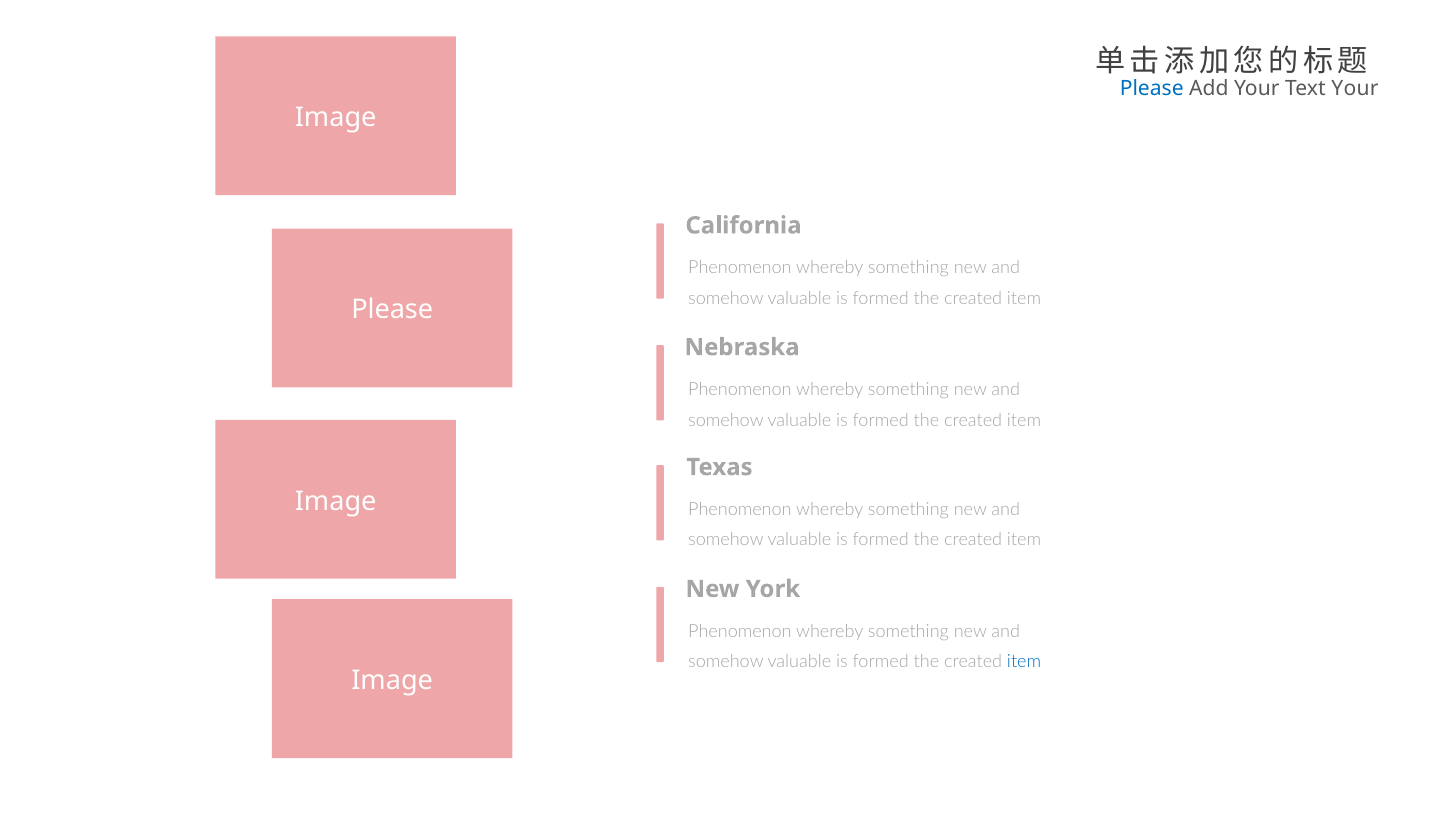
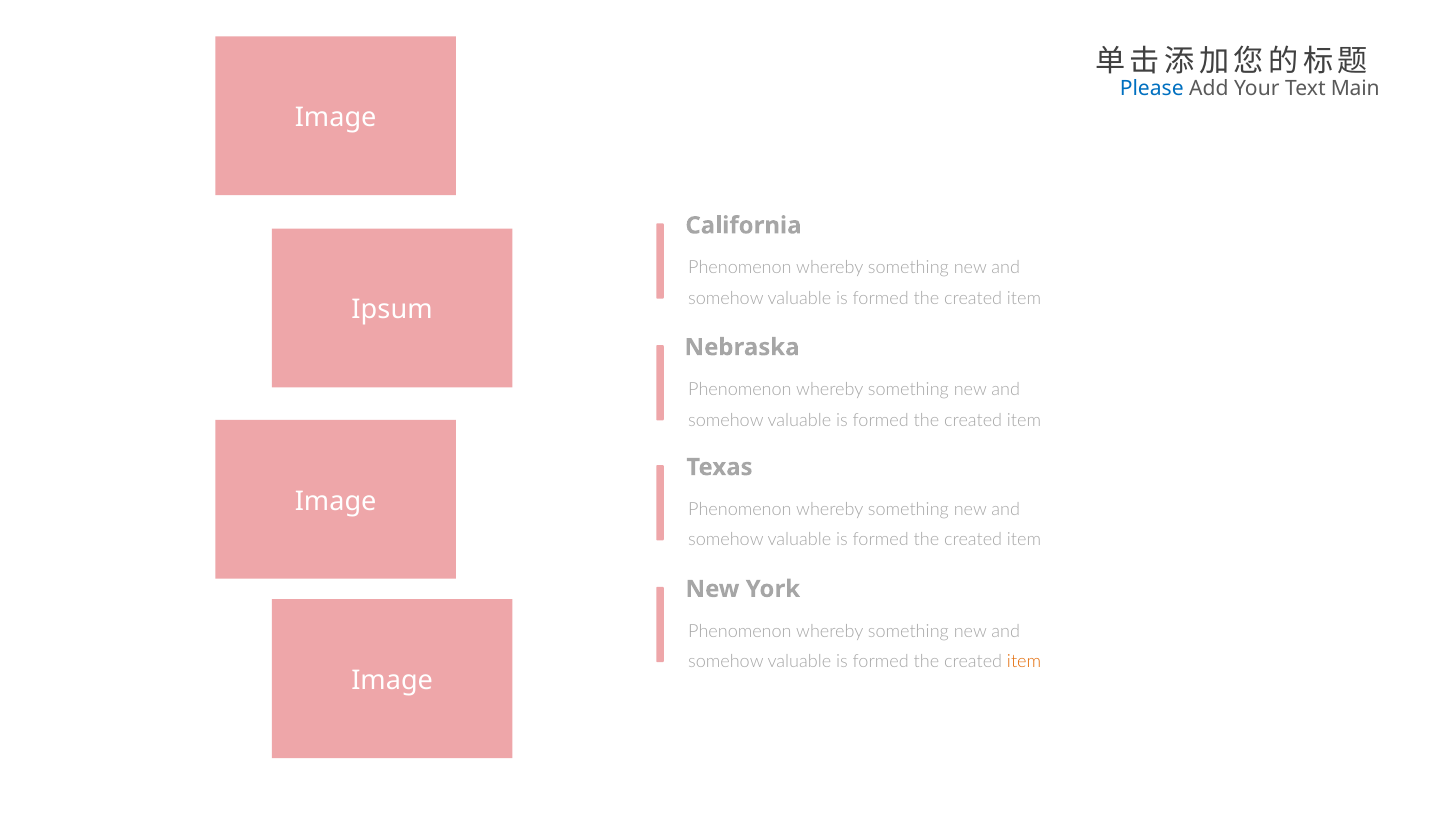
Text Your: Your -> Main
Please at (392, 310): Please -> Ipsum
item at (1024, 662) colour: blue -> orange
